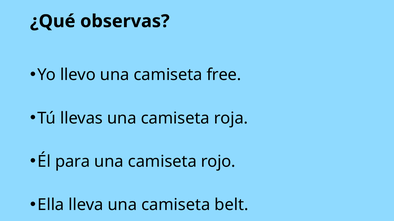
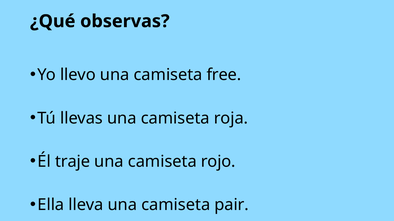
para: para -> traje
belt: belt -> pair
